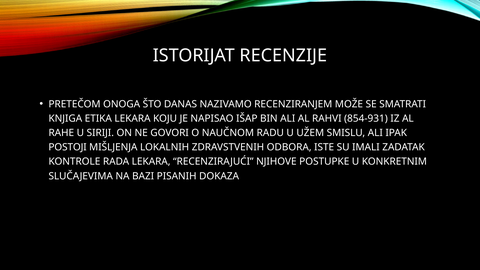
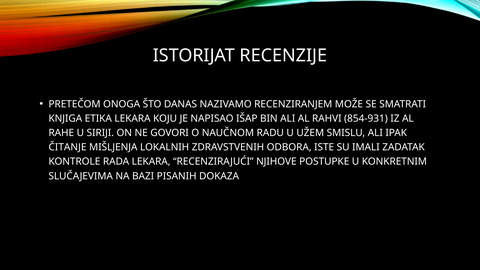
POSTOJI: POSTOJI -> ČITANJE
